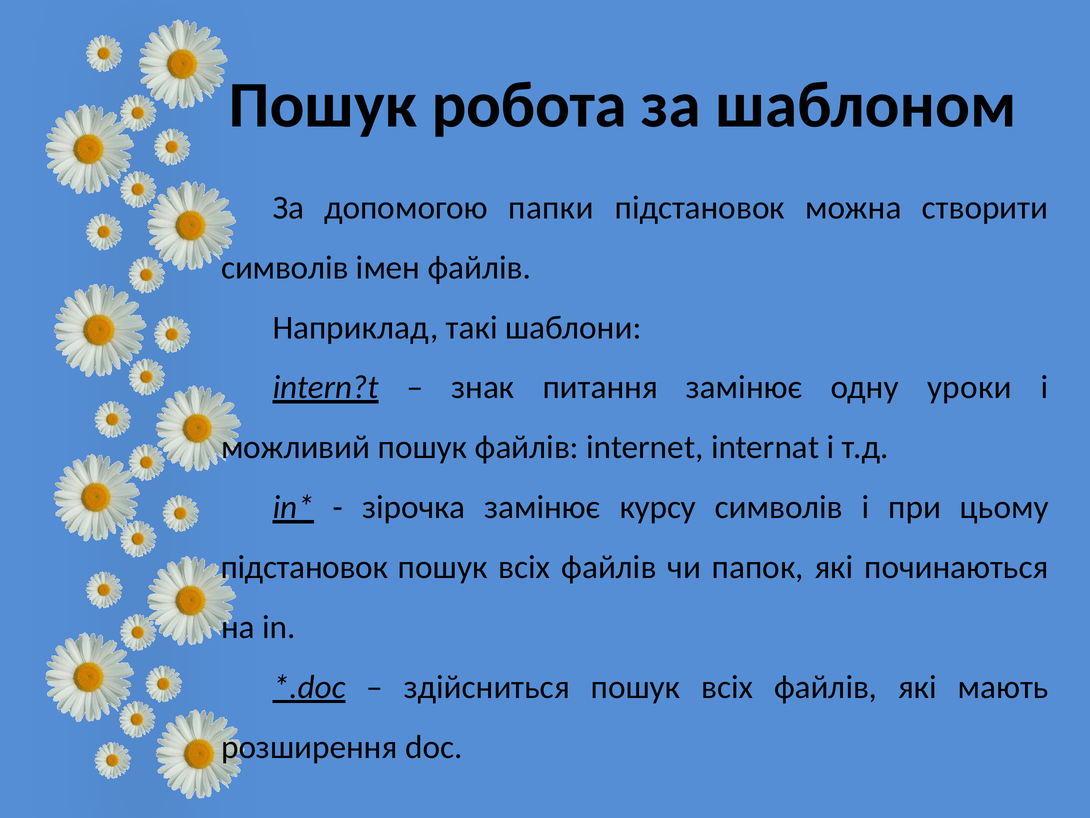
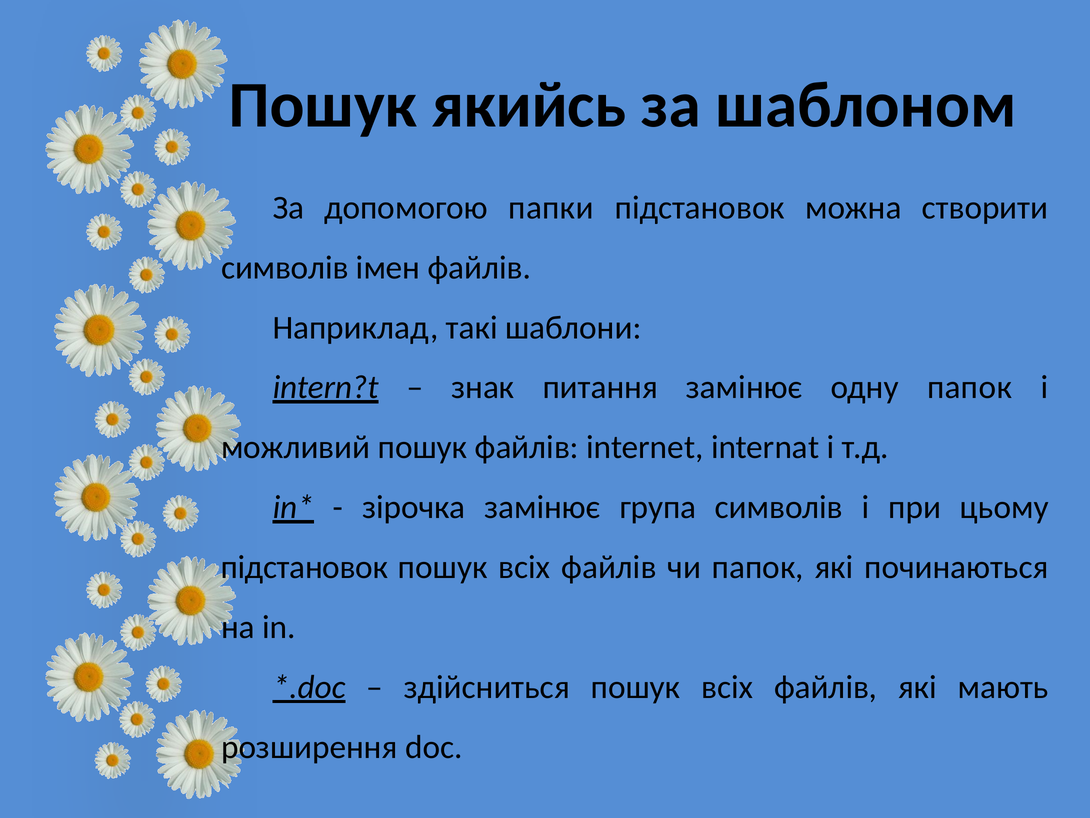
робота: робота -> якийсь
одну уроки: уроки -> папок
курсу: курсу -> група
